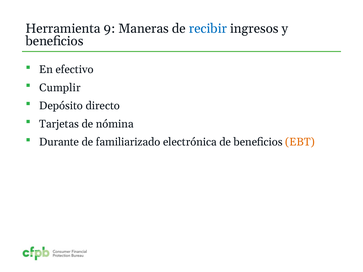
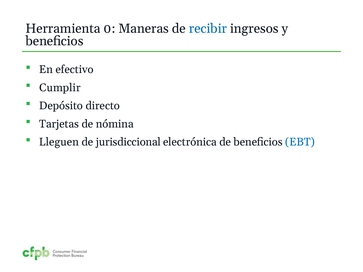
9: 9 -> 0
Durante: Durante -> Lleguen
familiarizado: familiarizado -> jurisdiccional
EBT colour: orange -> blue
